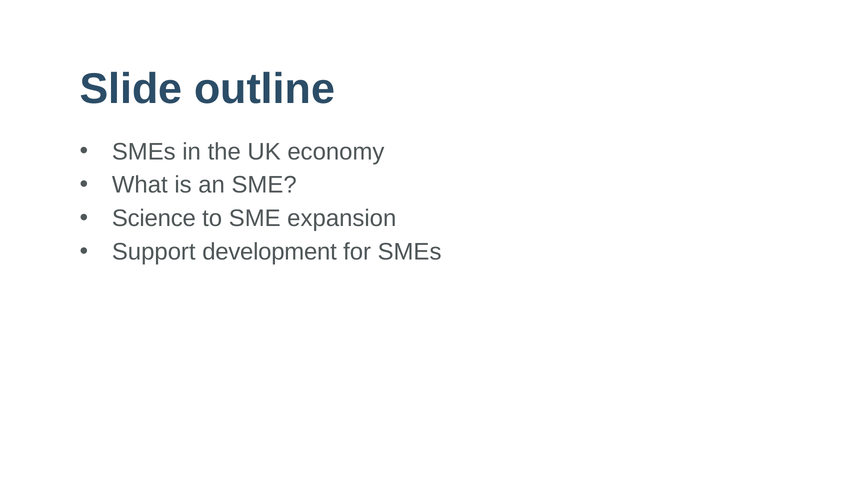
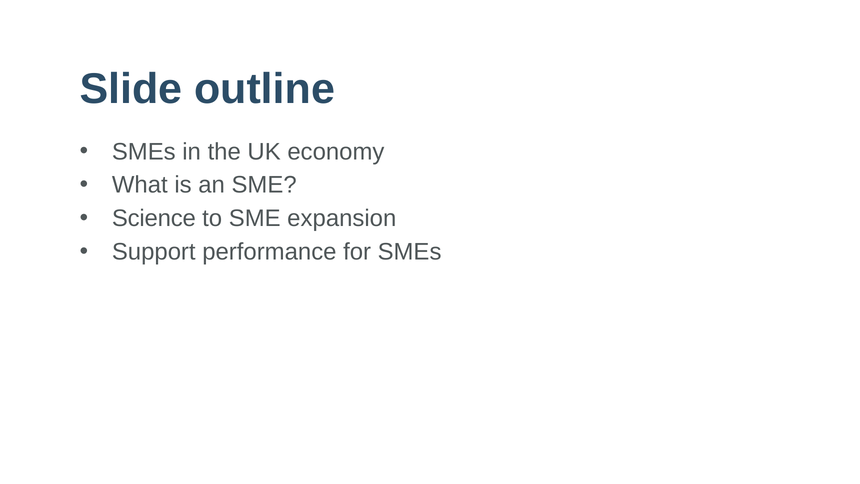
development: development -> performance
